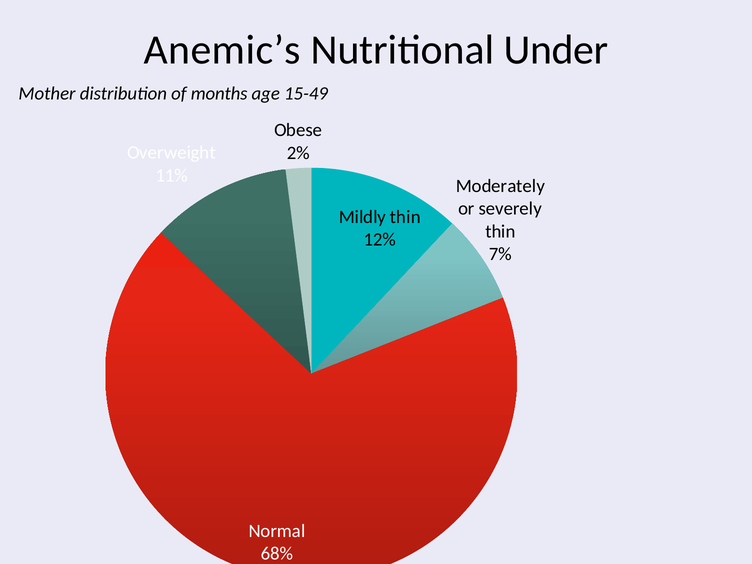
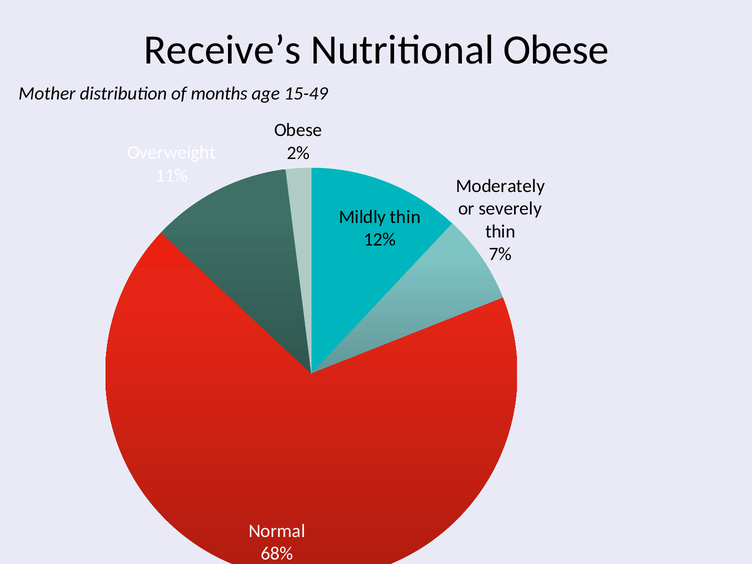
Anemic’s: Anemic’s -> Receive’s
Nutritional Under: Under -> Obese
